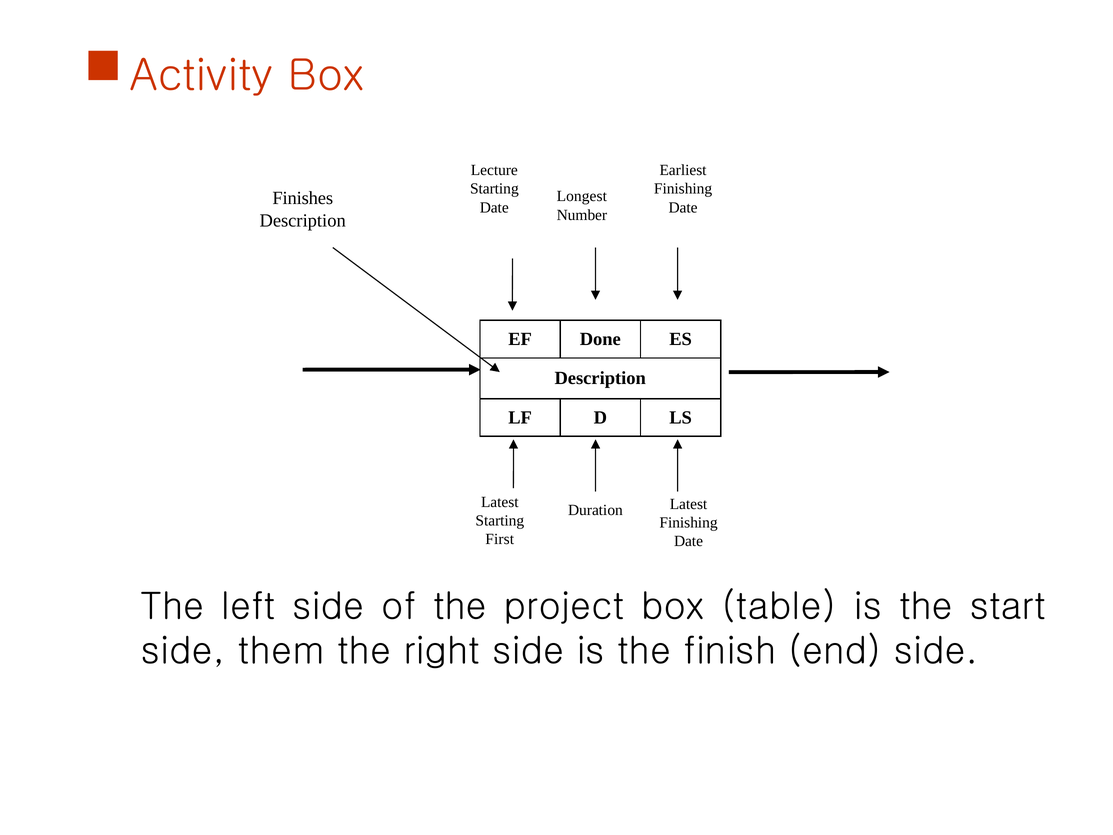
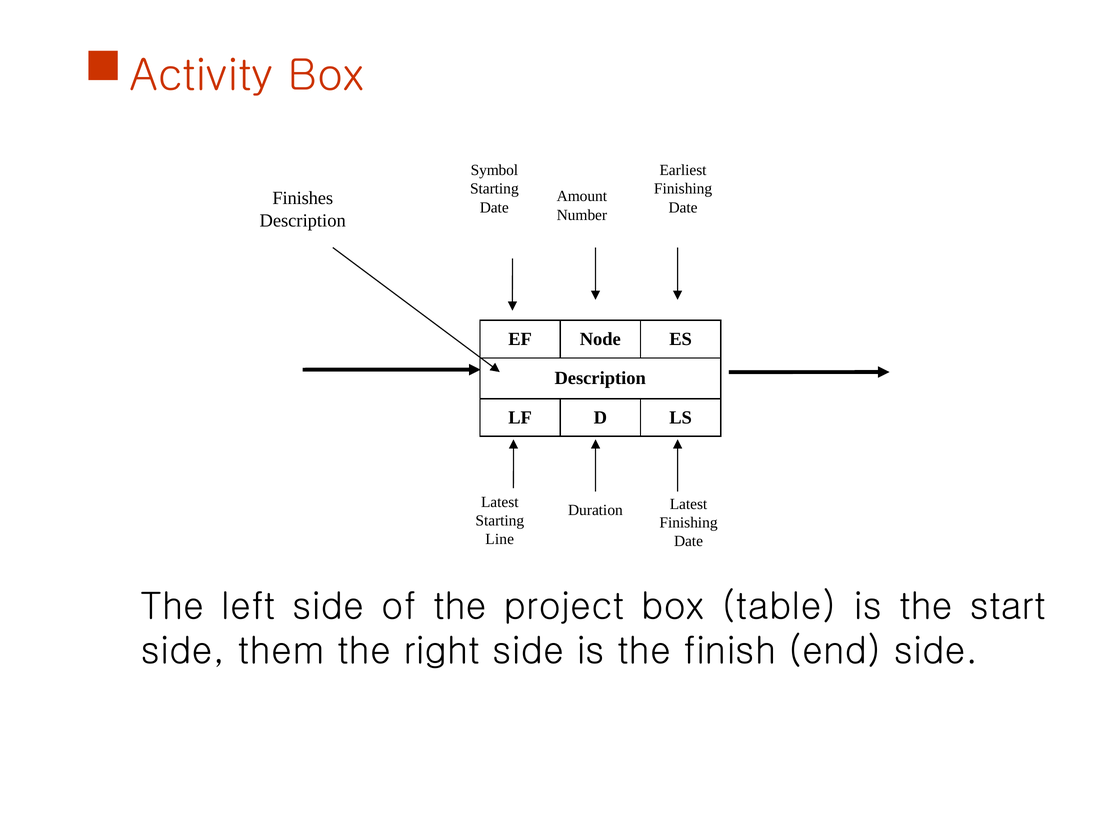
Lecture: Lecture -> Symbol
Longest: Longest -> Amount
Done: Done -> Node
First: First -> Line
